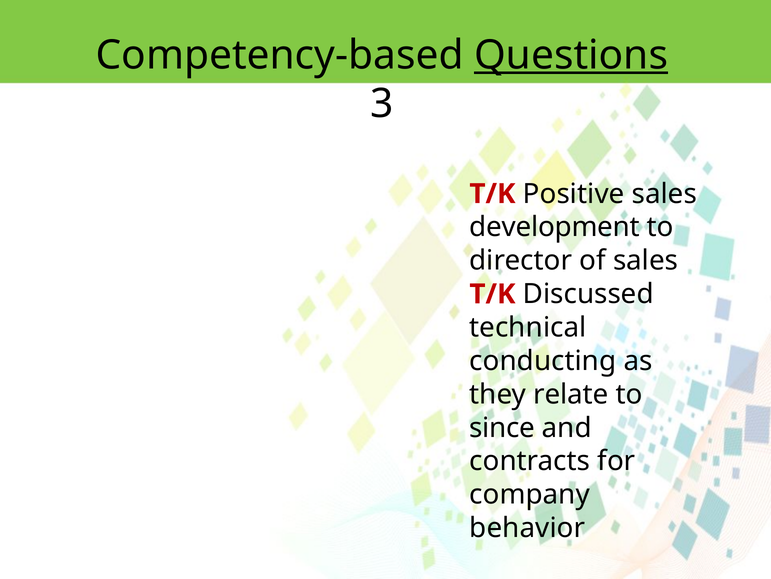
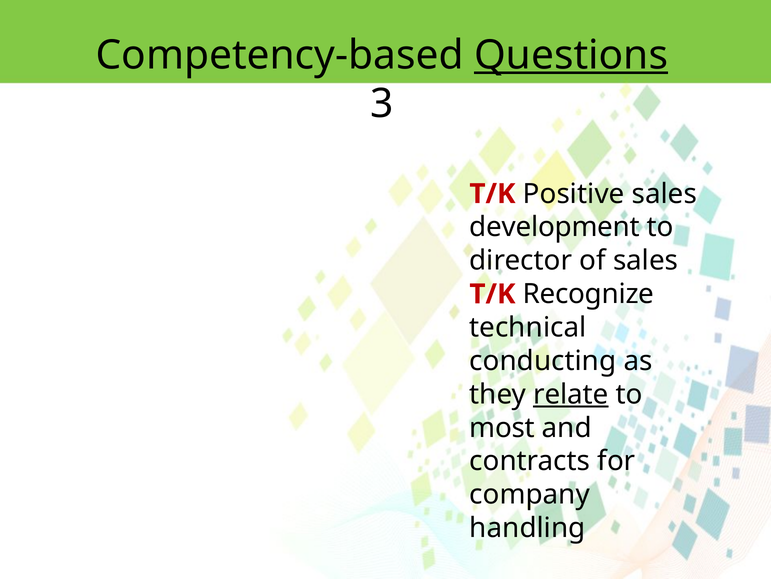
Discussed: Discussed -> Recognize
relate underline: none -> present
since: since -> most
behavior: behavior -> handling
